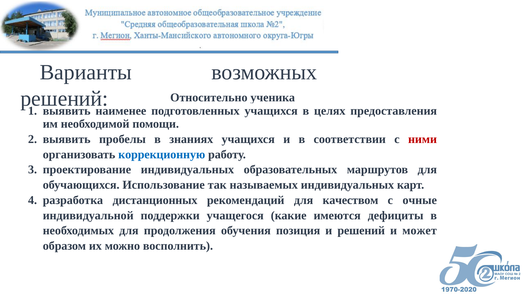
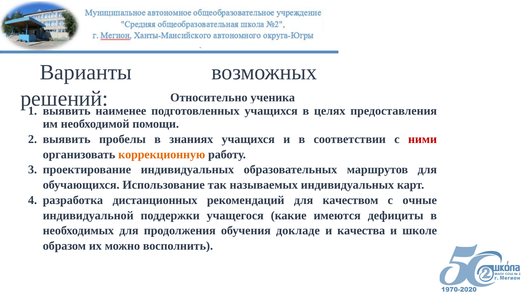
коррекционную colour: blue -> orange
позиция: позиция -> докладе
и решений: решений -> качества
может: может -> школе
